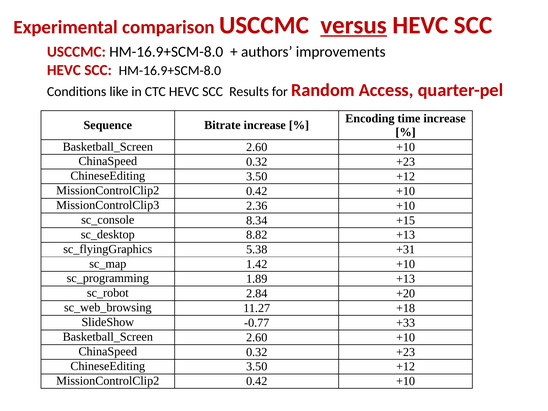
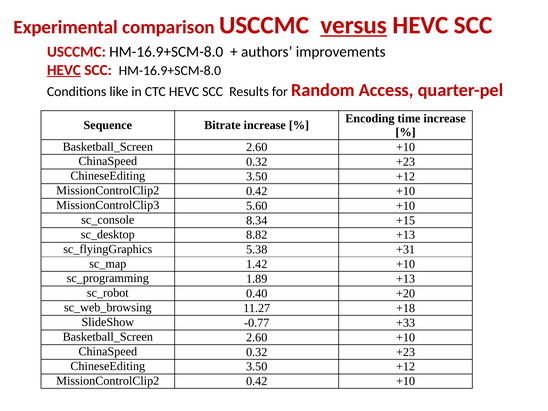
HEVC at (64, 70) underline: none -> present
2.36: 2.36 -> 5.60
2.84: 2.84 -> 0.40
